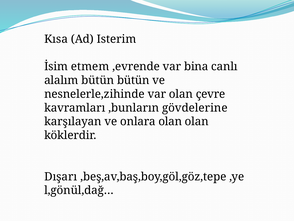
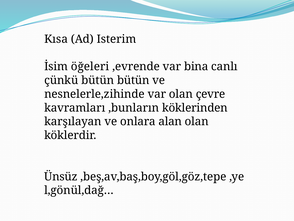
etmem: etmem -> öğeleri
alalım: alalım -> çünkü
gövdelerine: gövdelerine -> köklerinden
onlara olan: olan -> alan
Dışarı: Dışarı -> Ünsüz
